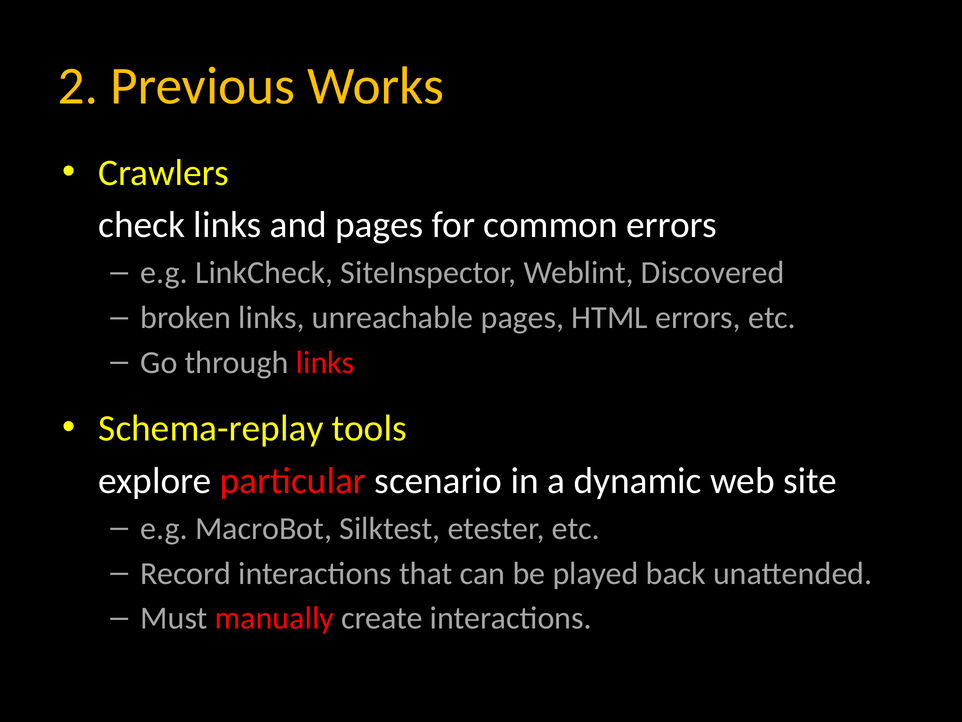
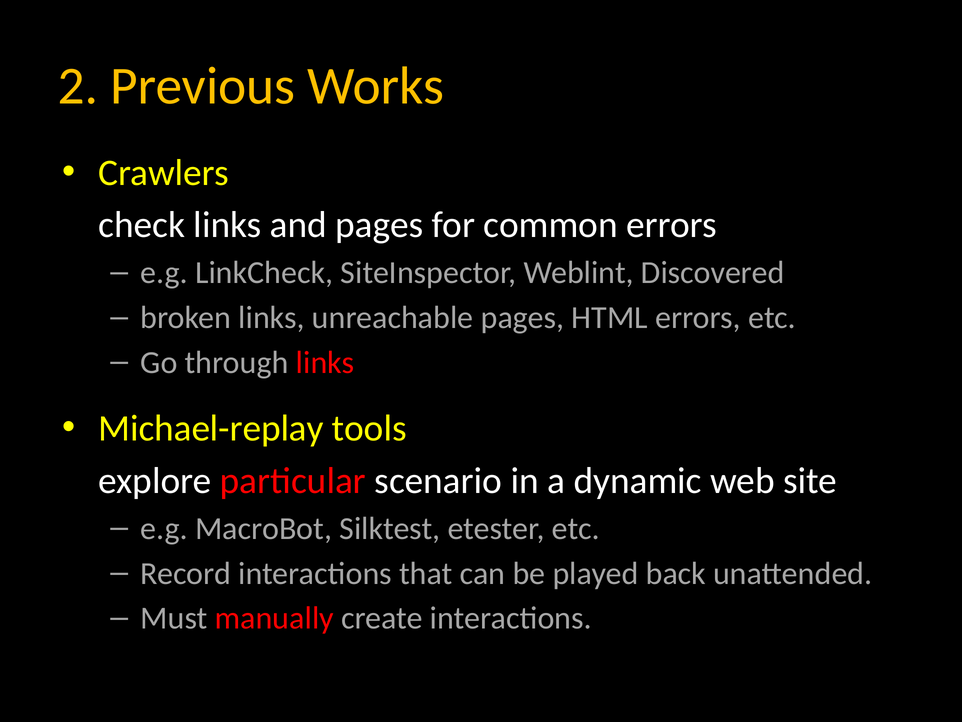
Schema-replay: Schema-replay -> Michael-replay
